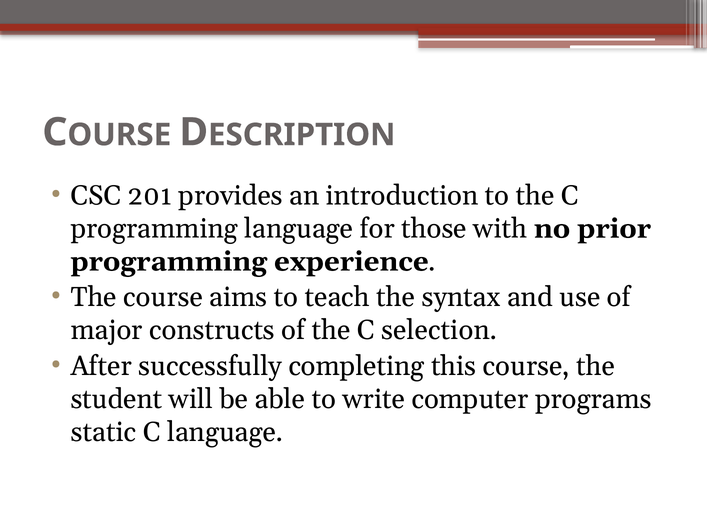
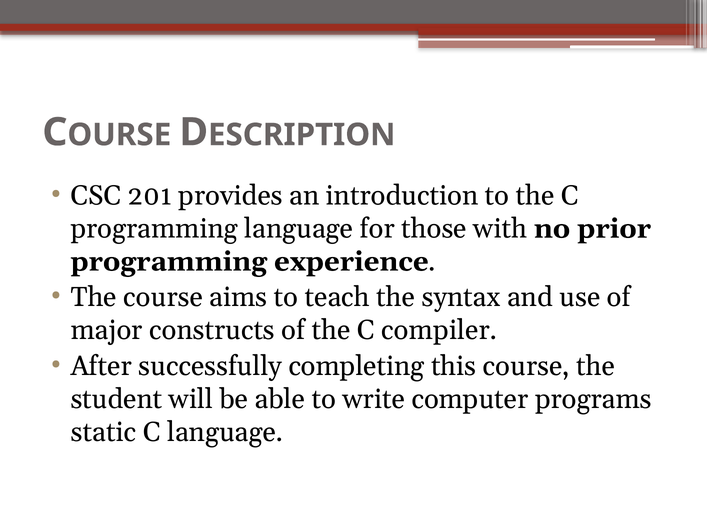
selection: selection -> compiler
